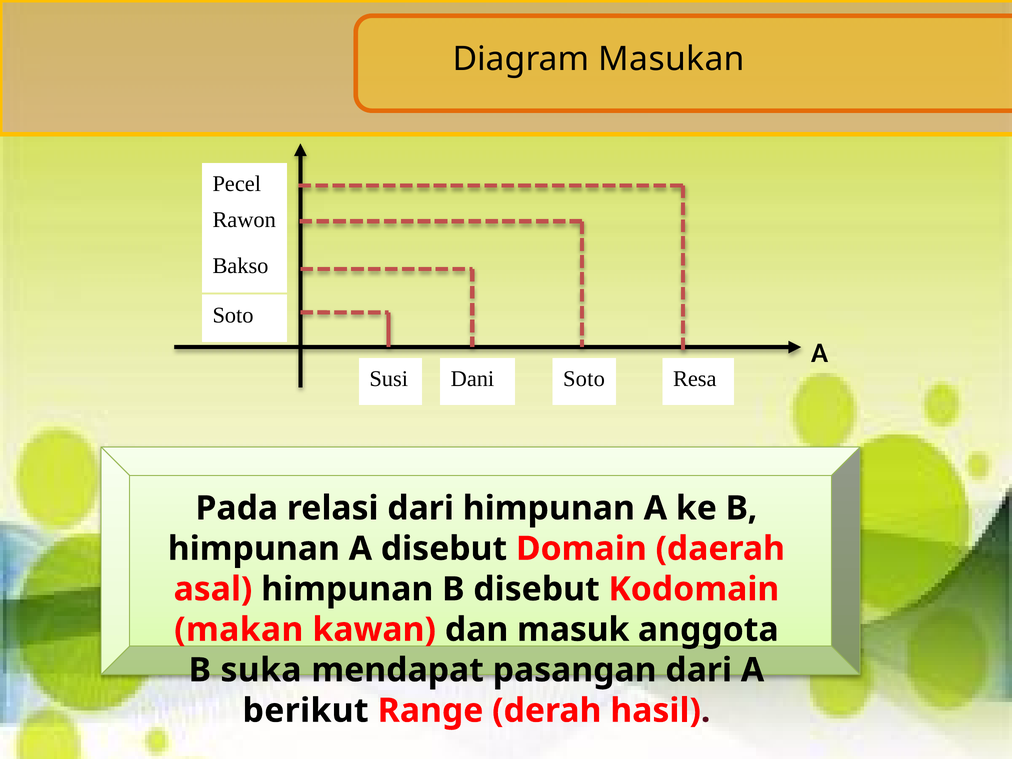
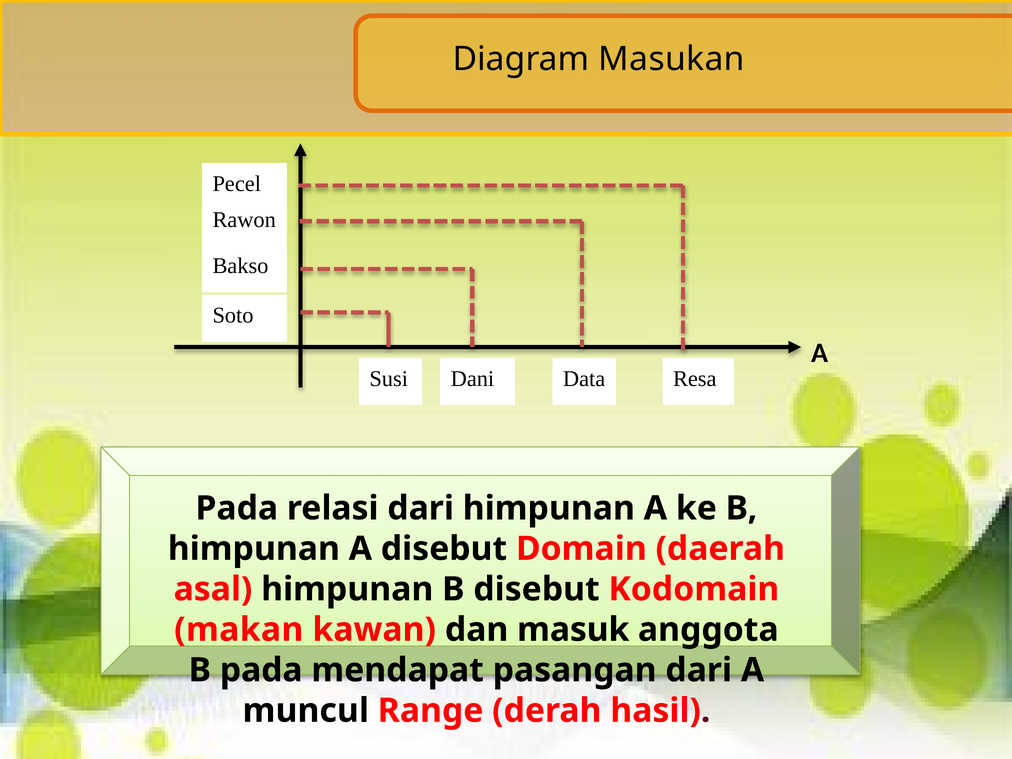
Dani Soto: Soto -> Data
B suka: suka -> pada
berikut: berikut -> muncul
